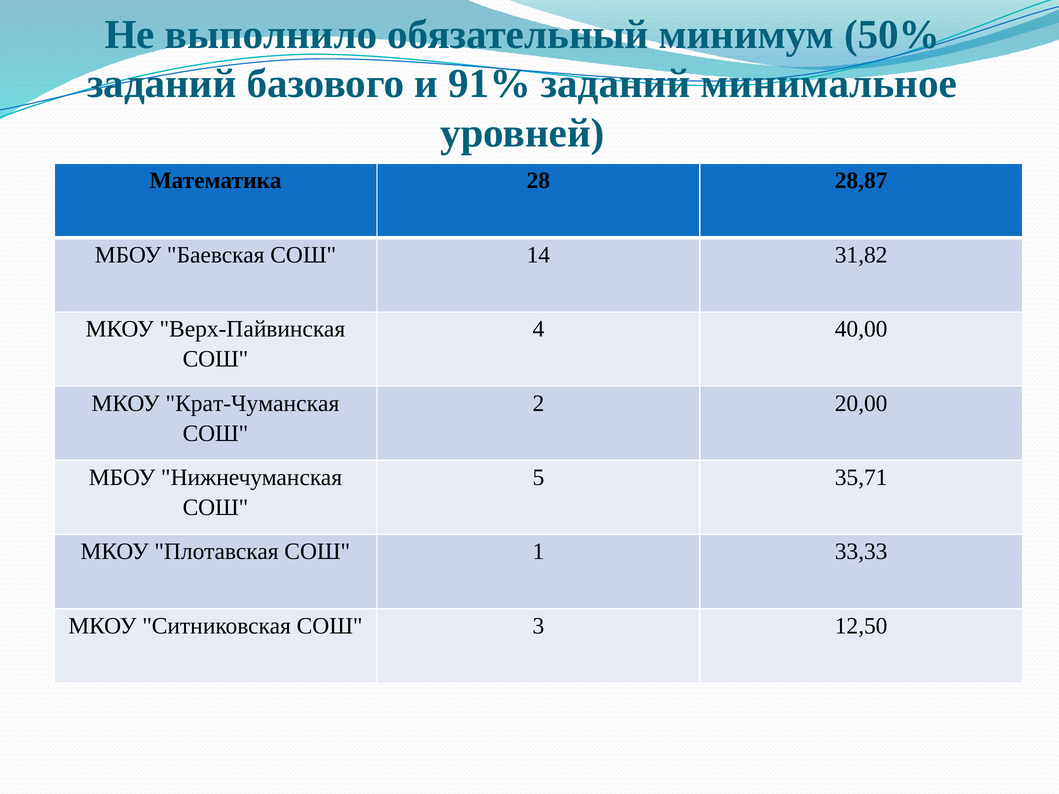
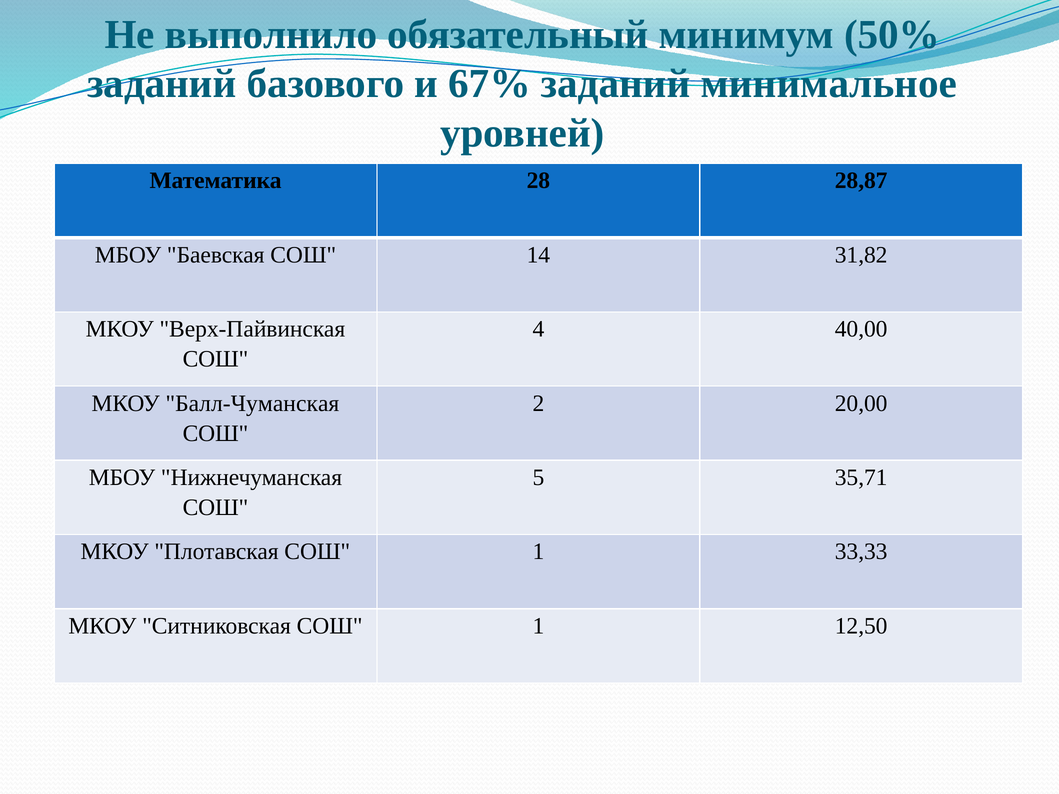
91%: 91% -> 67%
Крат-Чуманская: Крат-Чуманская -> Балл-Чуманская
Ситниковская СОШ 3: 3 -> 1
